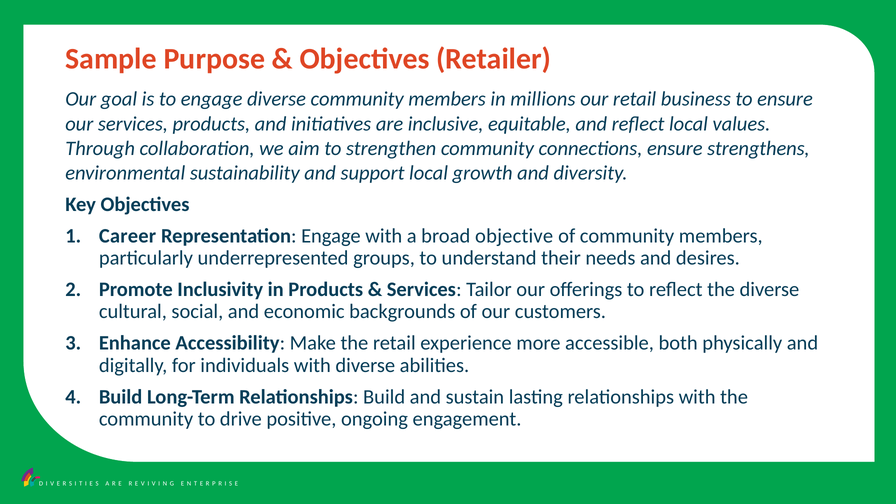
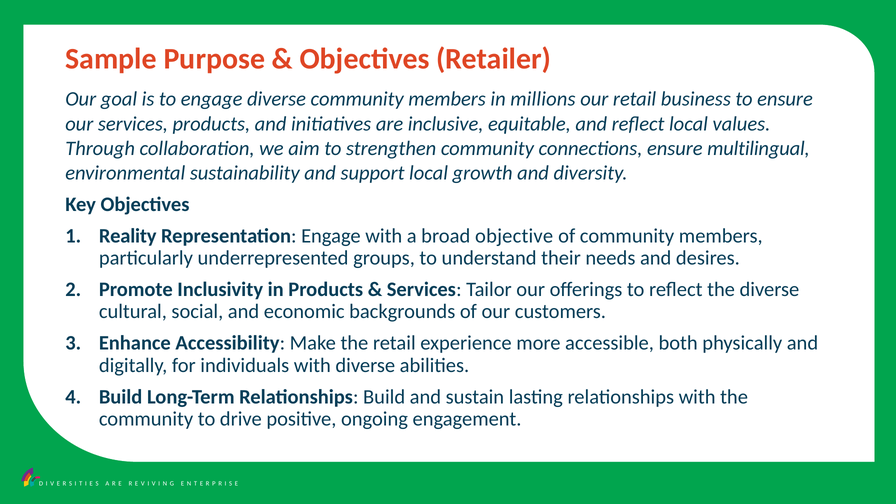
strengthens: strengthens -> multilingual
Career: Career -> Reality
